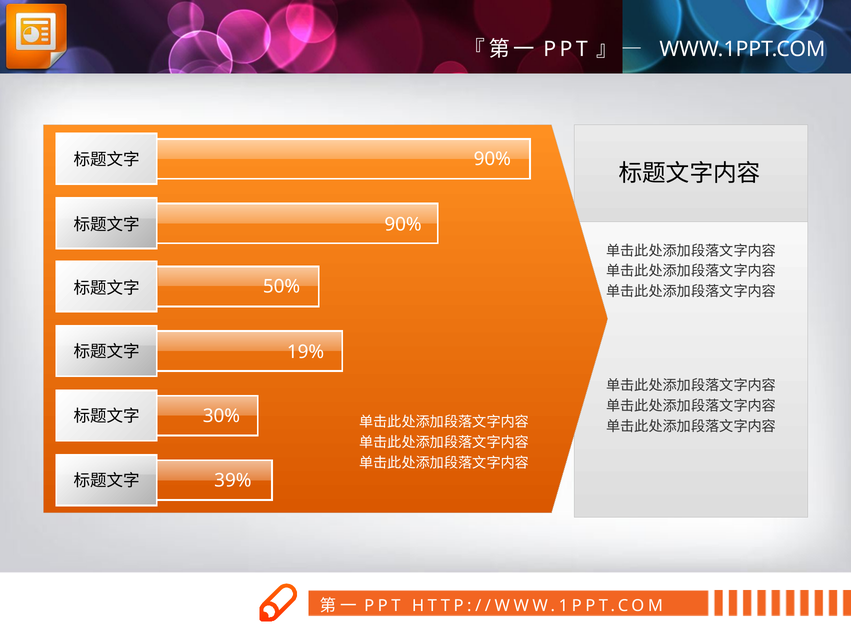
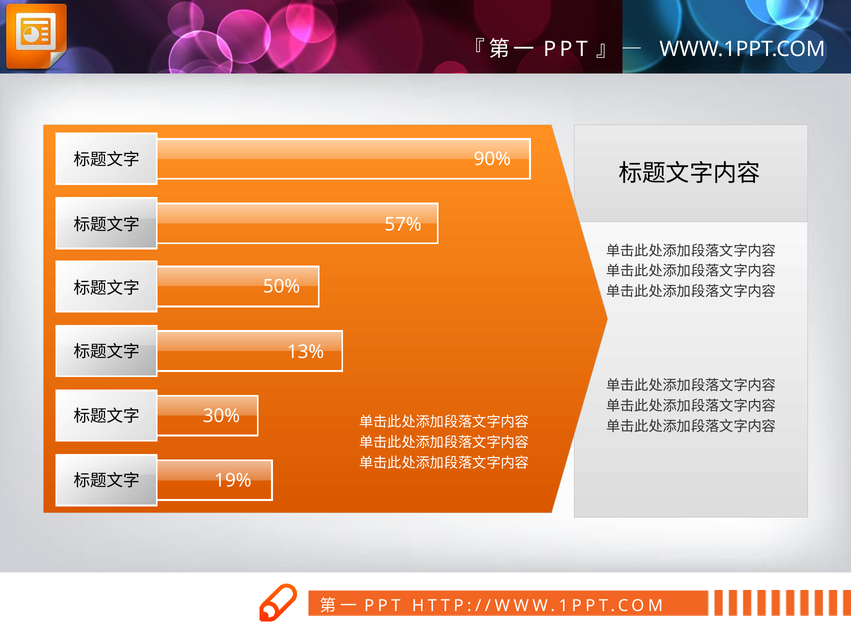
90% at (403, 225): 90% -> 57%
19%: 19% -> 13%
39%: 39% -> 19%
